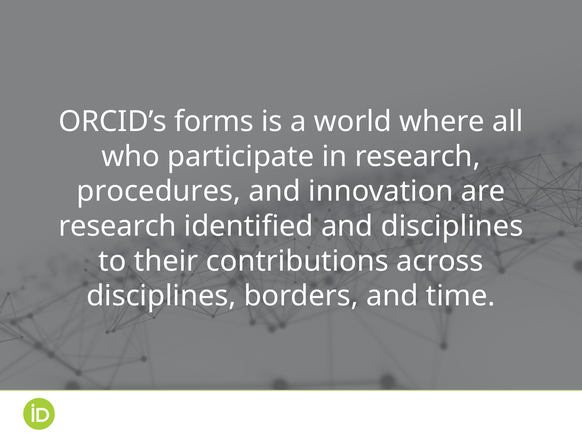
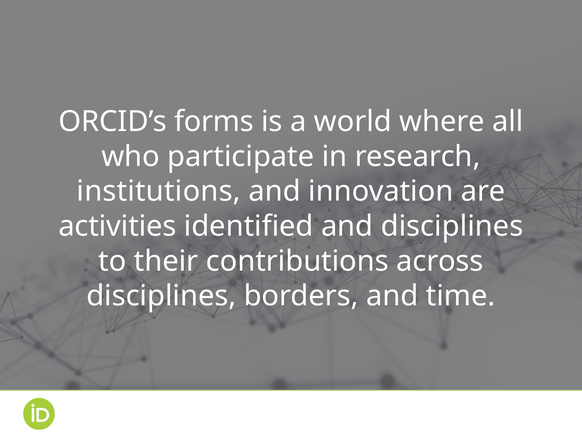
procedures: procedures -> institutions
research at (117, 227): research -> activities
